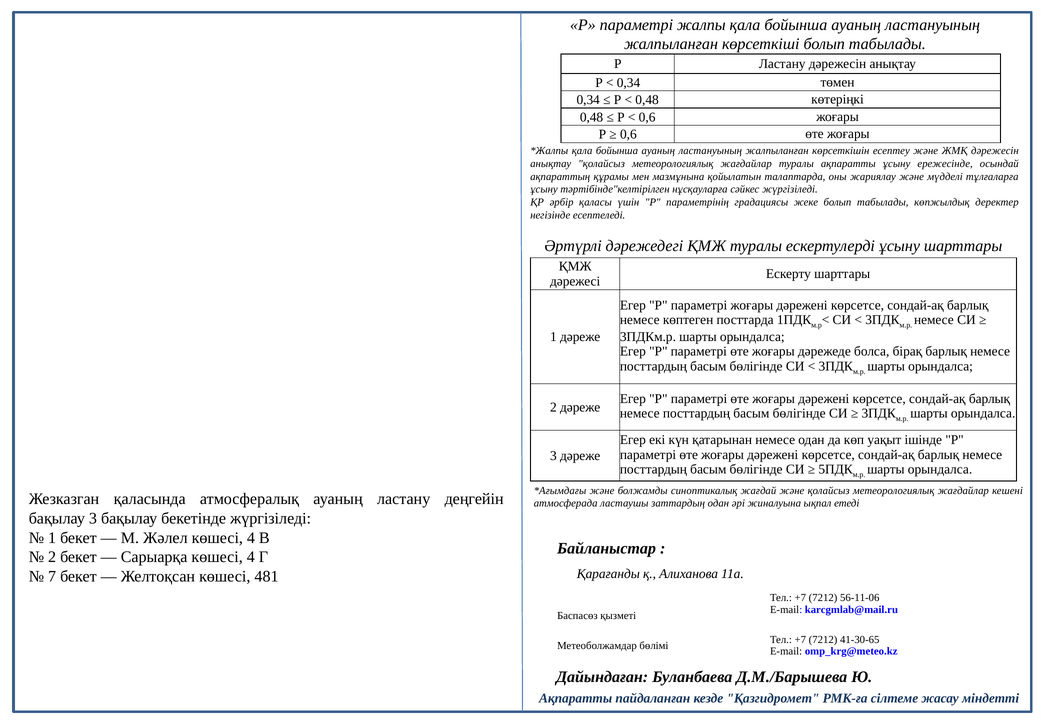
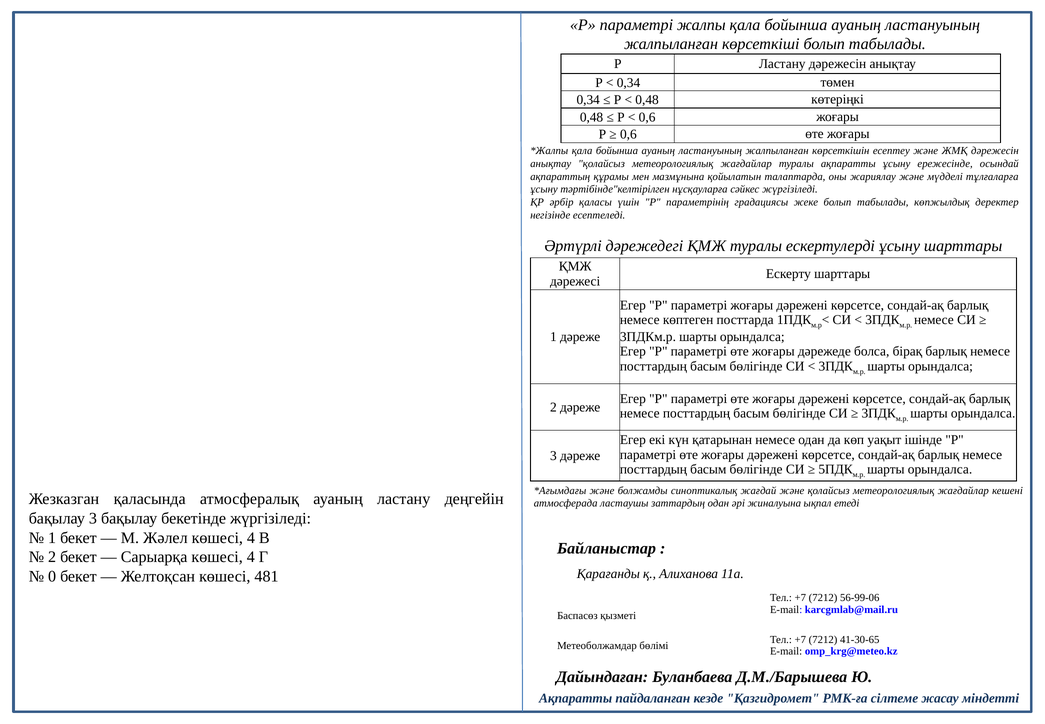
7: 7 -> 0
56-11-06: 56-11-06 -> 56-99-06
